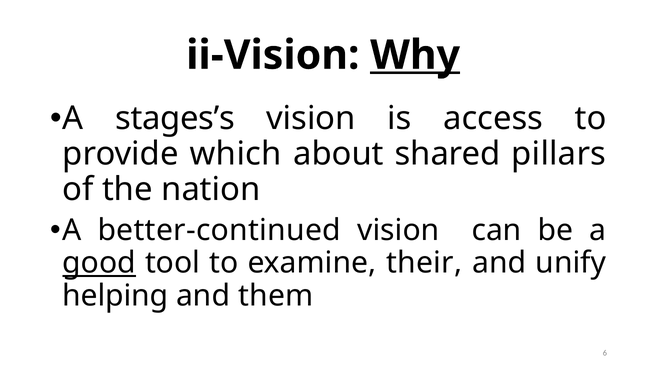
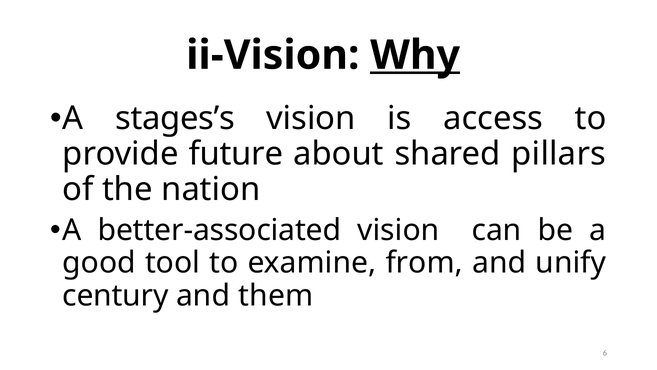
which: which -> future
better-continued: better-continued -> better-associated
good underline: present -> none
their: their -> from
helping: helping -> century
